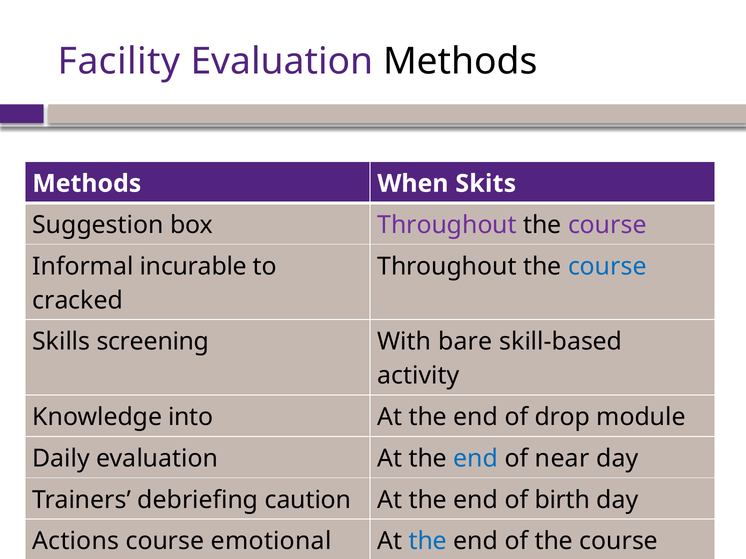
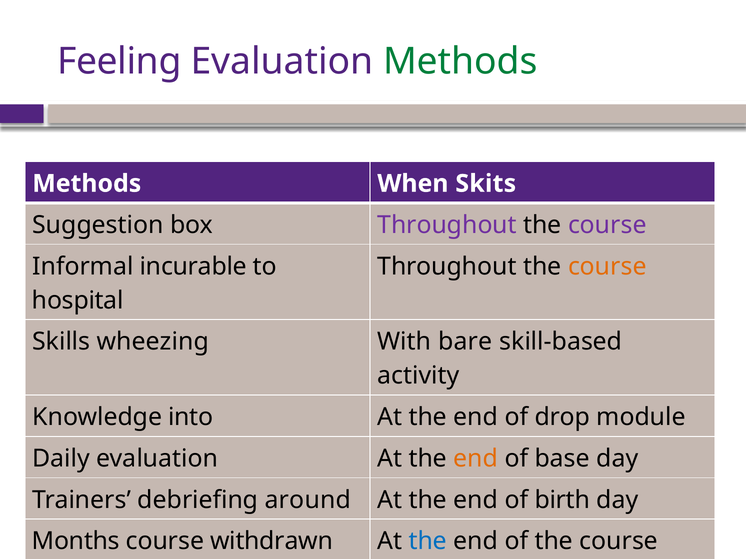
Facility: Facility -> Feeling
Methods at (460, 62) colour: black -> green
course at (607, 267) colour: blue -> orange
cracked: cracked -> hospital
screening: screening -> wheezing
end at (476, 459) colour: blue -> orange
near: near -> base
caution: caution -> around
Actions: Actions -> Months
emotional: emotional -> withdrawn
